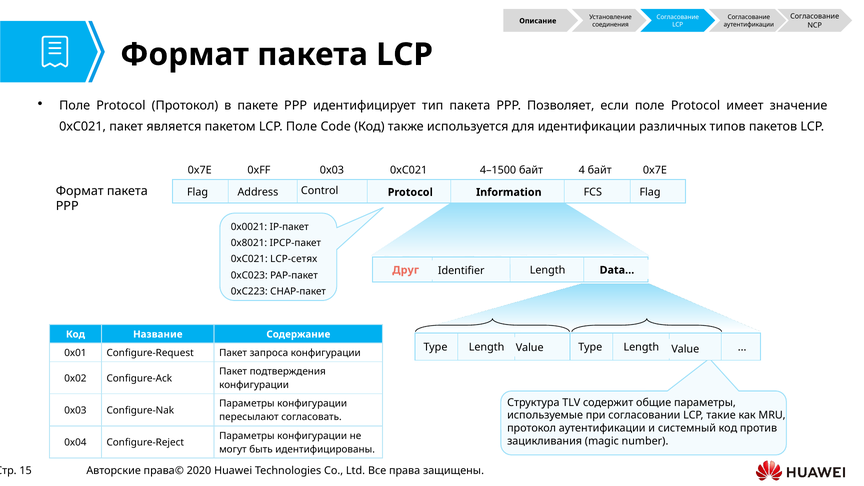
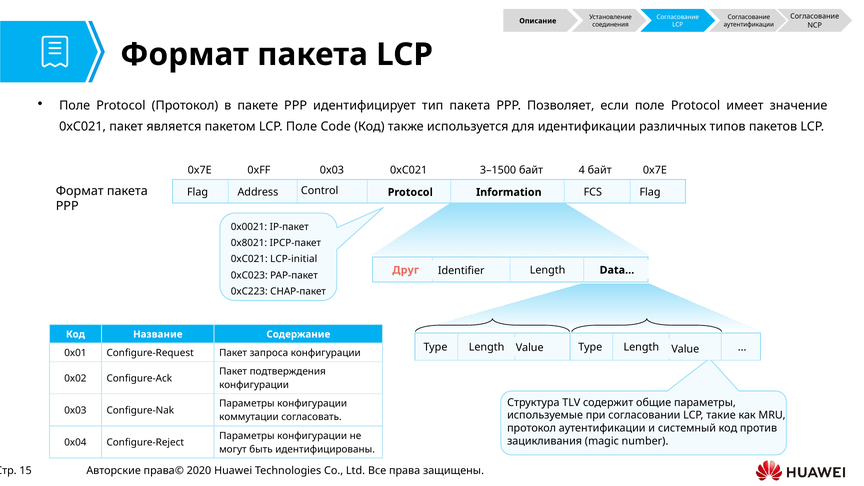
4–1500: 4–1500 -> 3–1500
LCP-сетях: LCP-сетях -> LCP-initial
пересылают: пересылают -> коммутации
